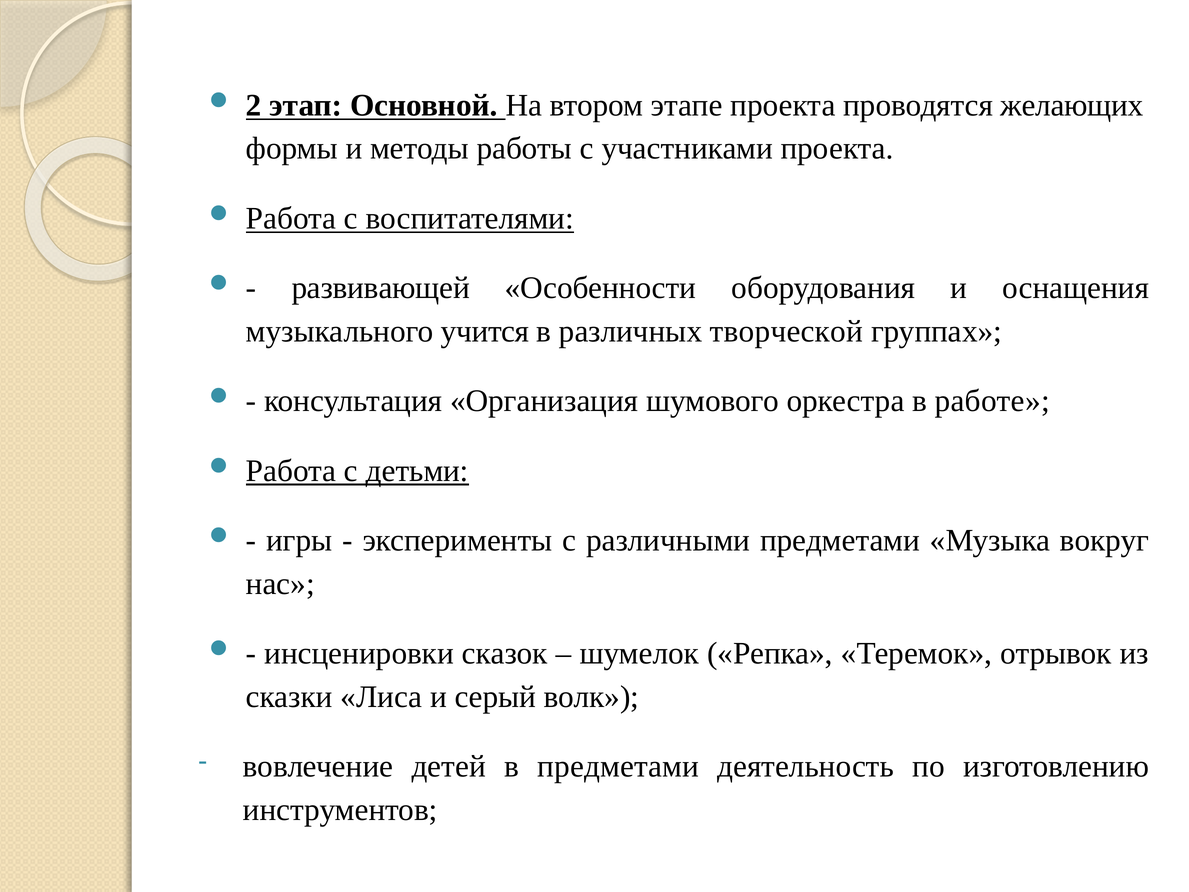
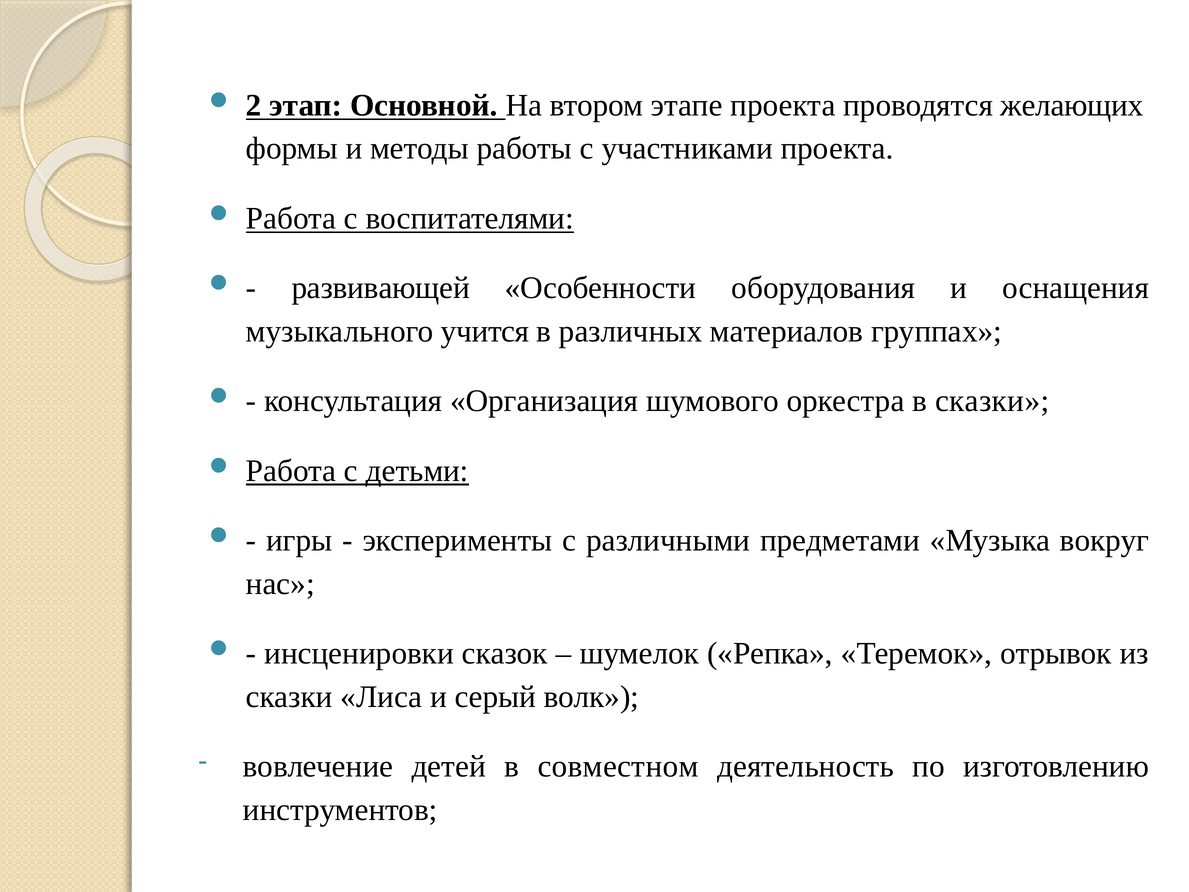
творческой: творческой -> материалов
в работе: работе -> сказки
в предметами: предметами -> совместном
